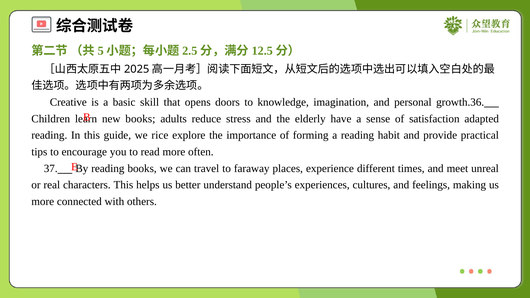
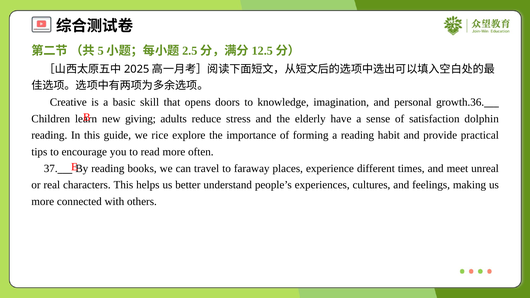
new books: books -> giving
adapted: adapted -> dolphin
